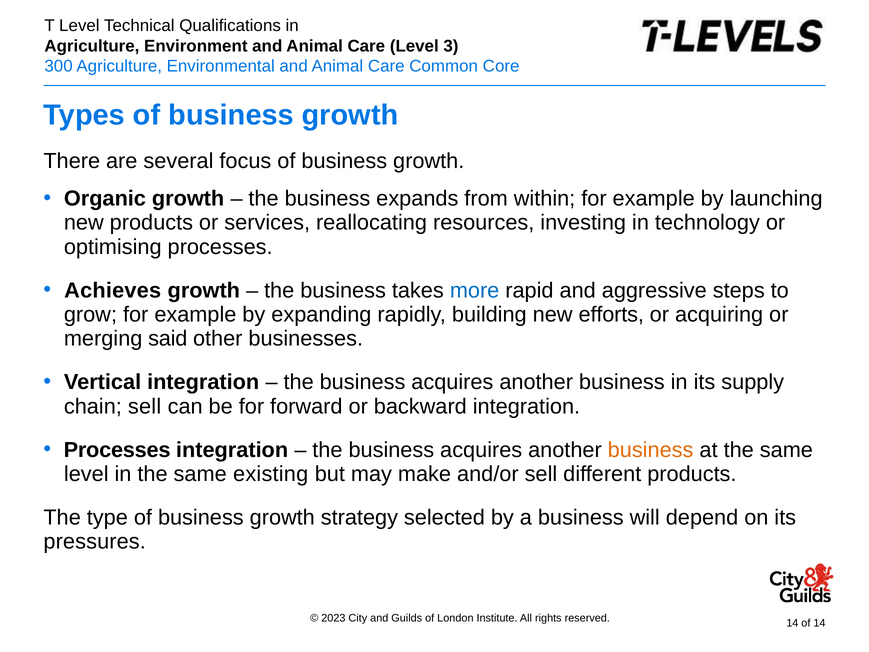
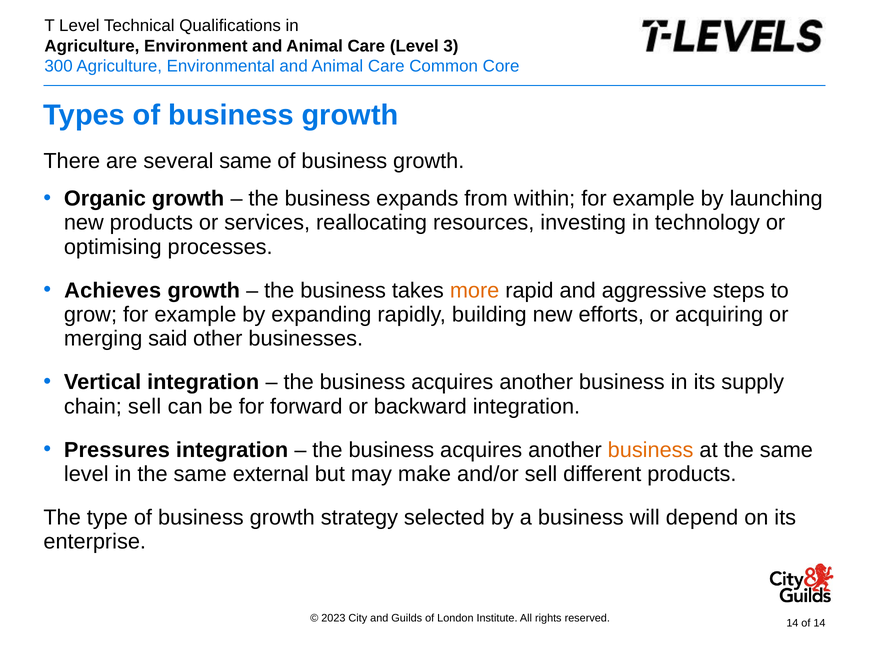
several focus: focus -> same
more colour: blue -> orange
Processes at (117, 450): Processes -> Pressures
existing: existing -> external
pressures: pressures -> enterprise
